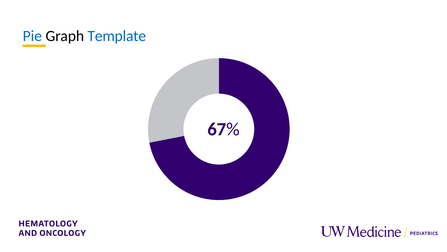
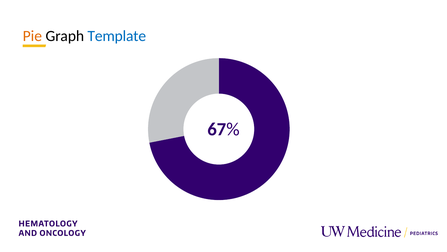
Pie colour: blue -> orange
